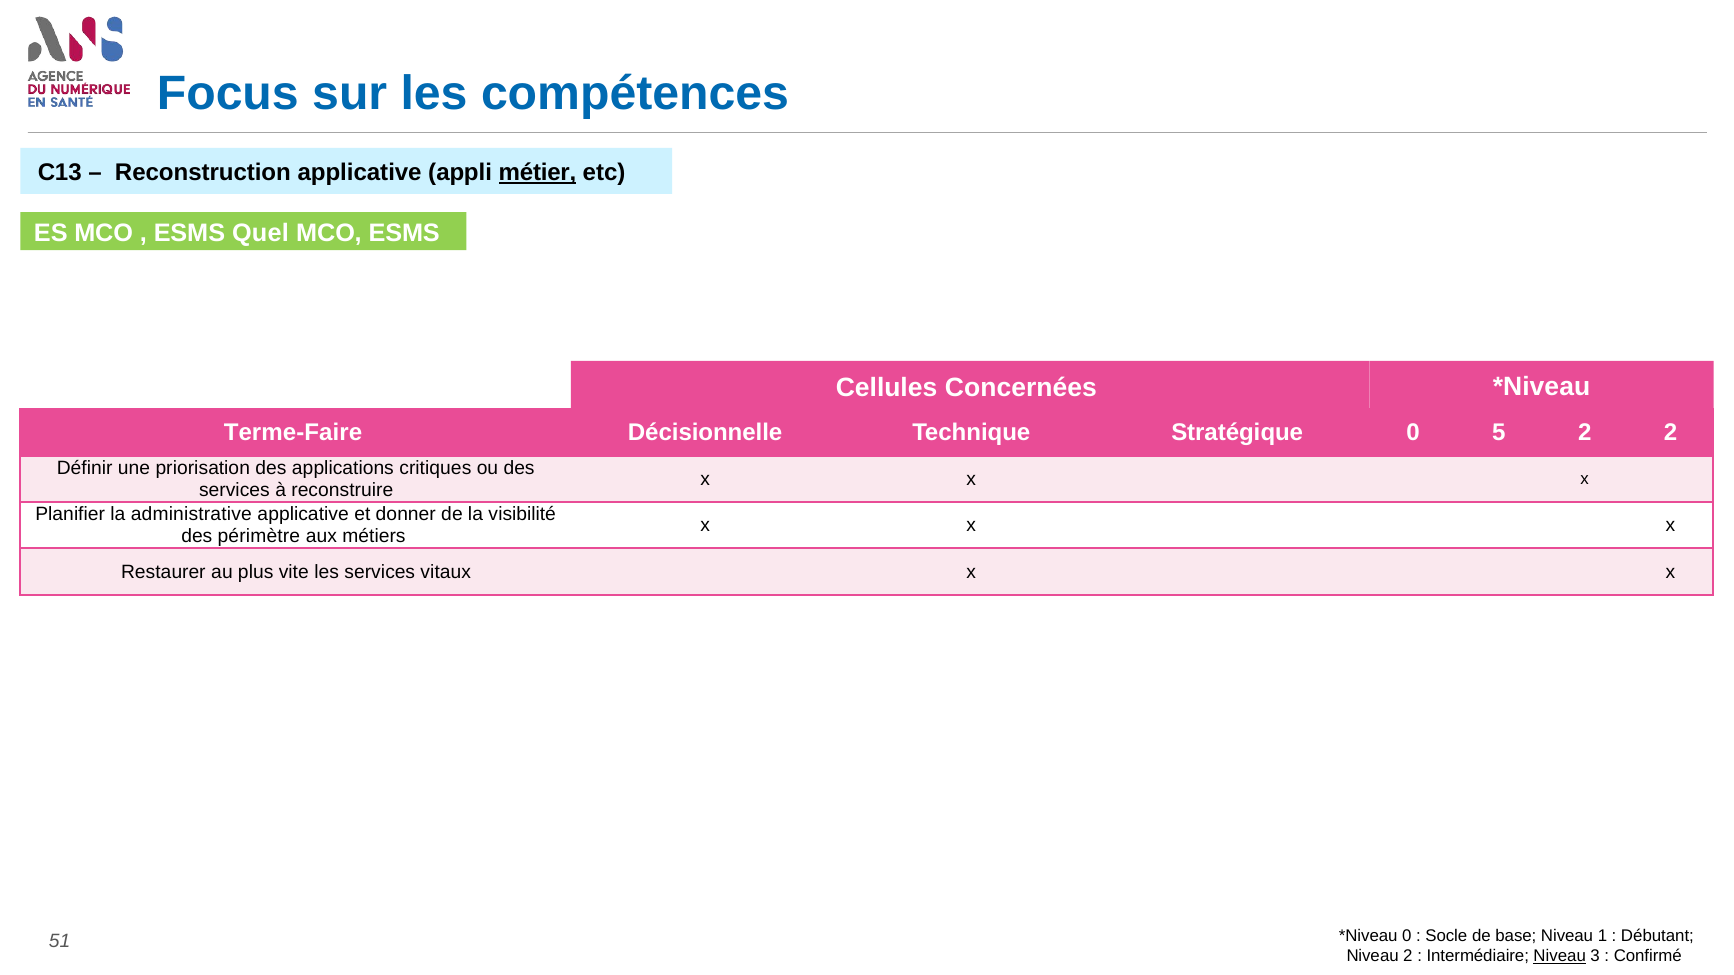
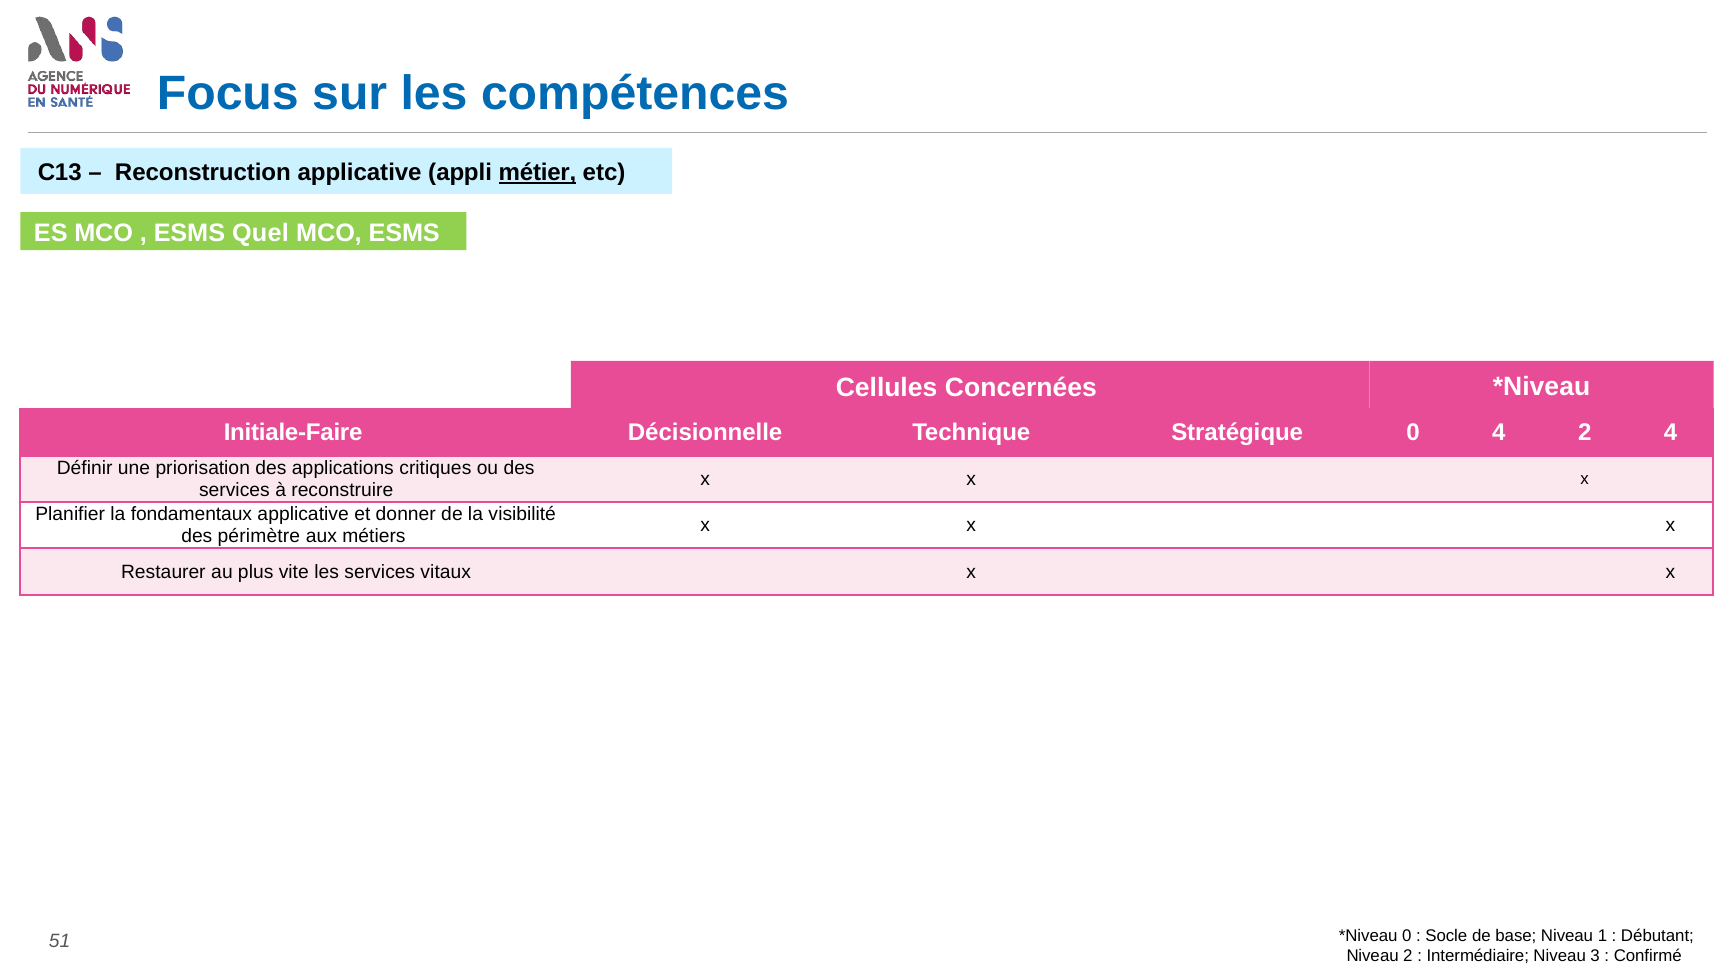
Terme-Faire: Terme-Faire -> Initiale-Faire
0 5: 5 -> 4
2 2: 2 -> 4
administrative: administrative -> fondamentaux
Niveau at (1560, 956) underline: present -> none
